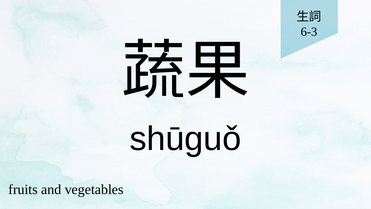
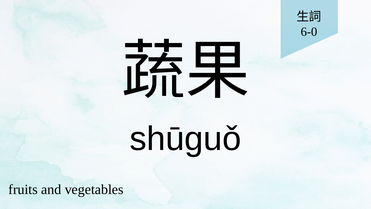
6-3: 6-3 -> 6-0
